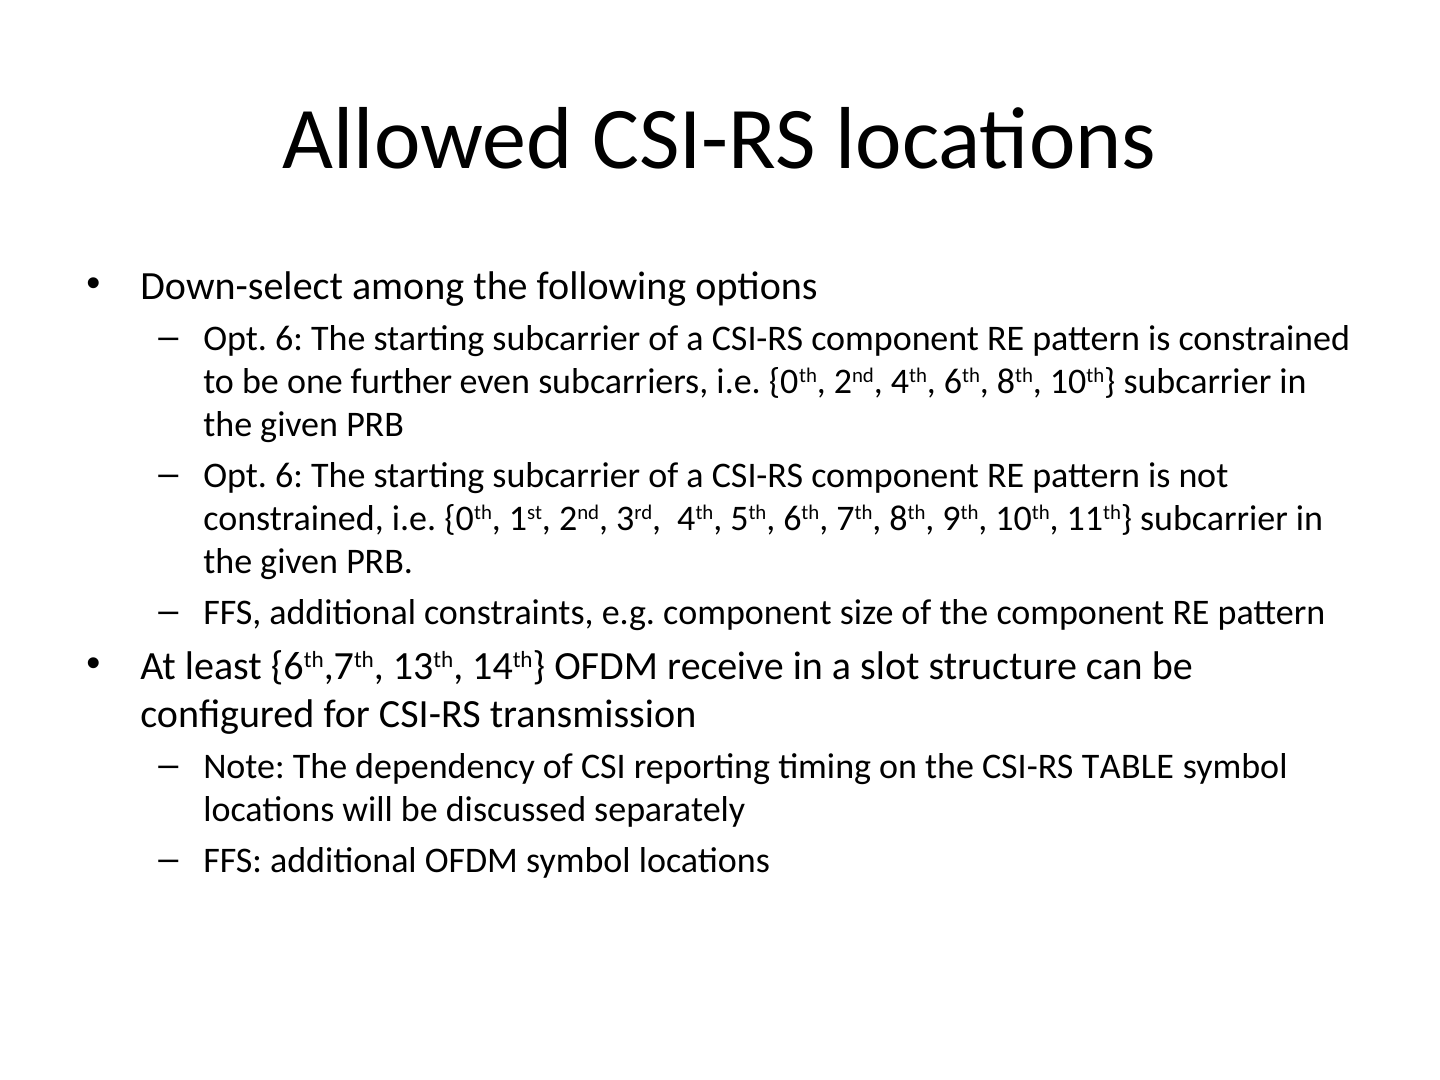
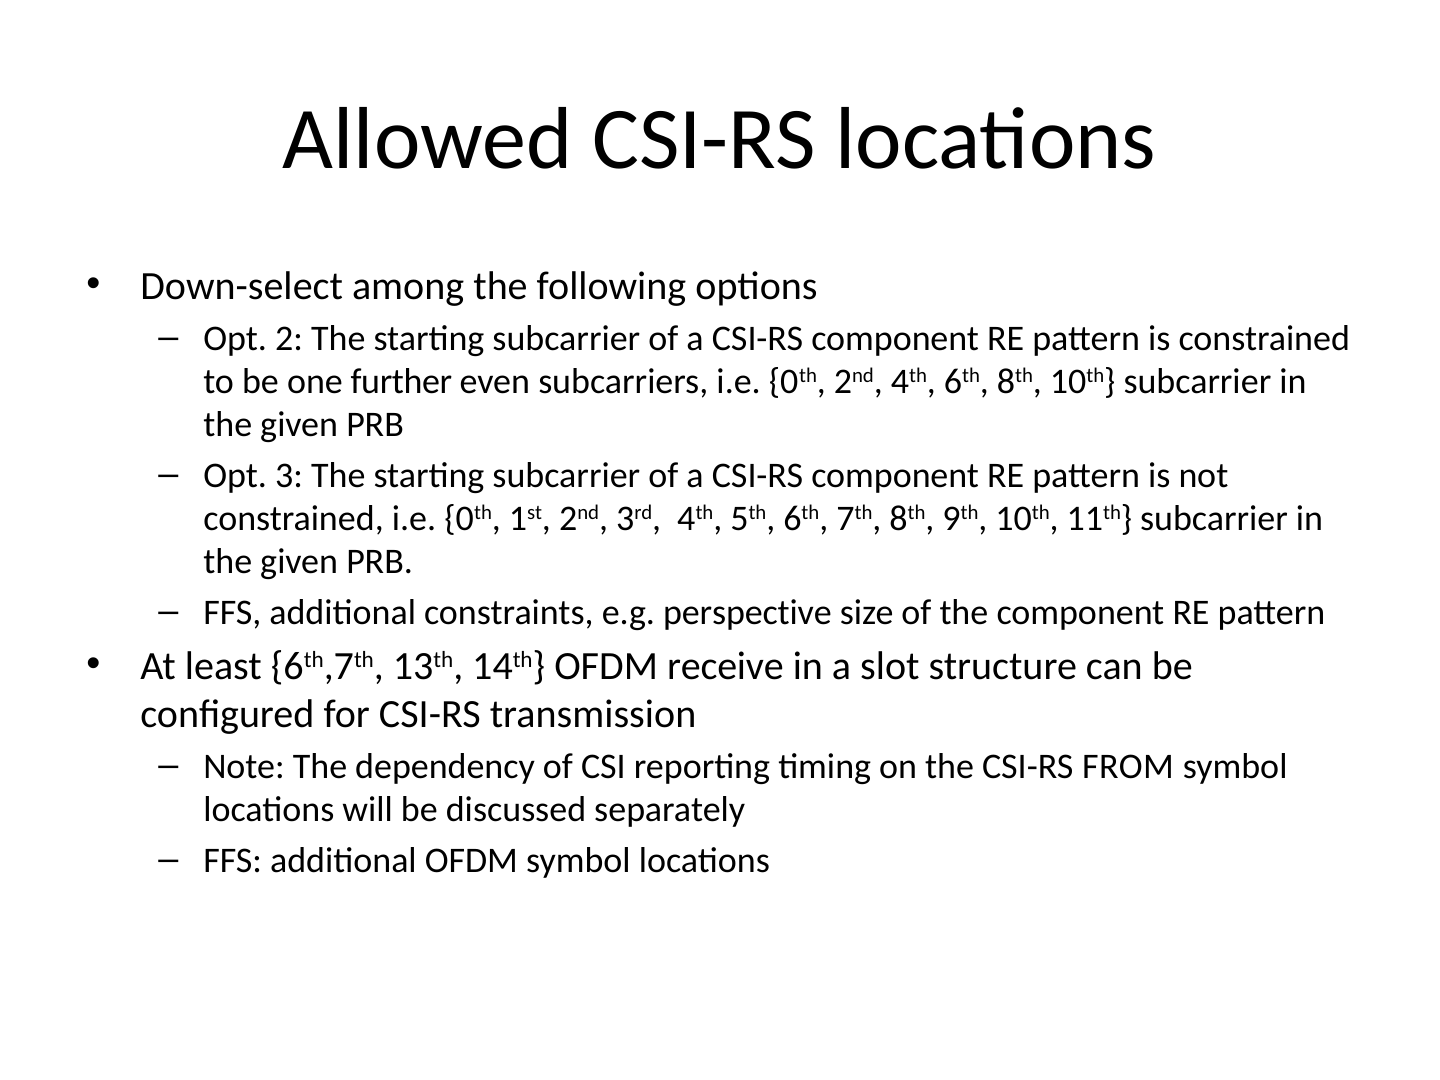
6 at (289, 339): 6 -> 2
6 at (289, 475): 6 -> 3
e.g component: component -> perspective
TABLE: TABLE -> FROM
